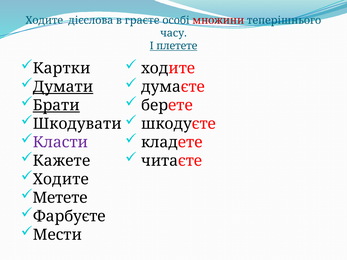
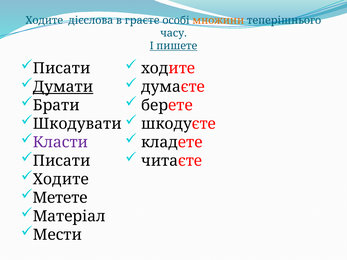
множини colour: red -> orange
плетете: плетете -> пишете
Картки at (62, 68): Картки -> Писати
Брати underline: present -> none
Кажете at (62, 161): Кажете -> Писати
Фарбуєте: Фарбуєте -> Матеріал
